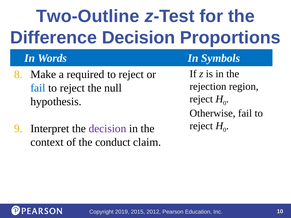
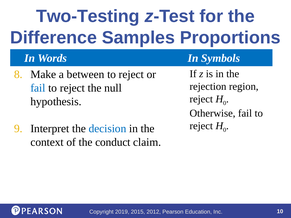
Two-Outline: Two-Outline -> Two-Testing
Difference Decision: Decision -> Samples
required: required -> between
decision at (107, 129) colour: purple -> blue
